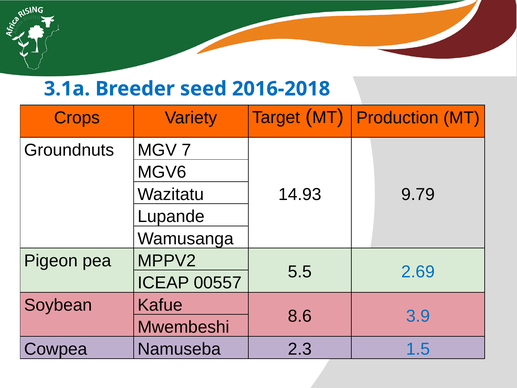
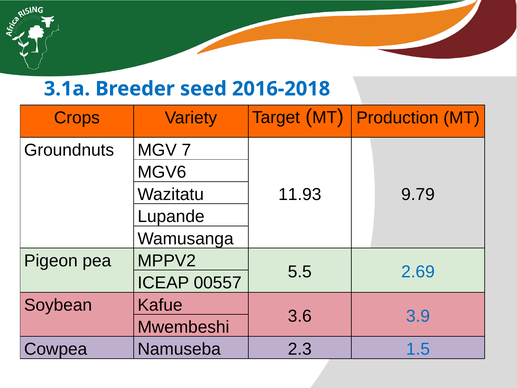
14.93: 14.93 -> 11.93
8.6: 8.6 -> 3.6
